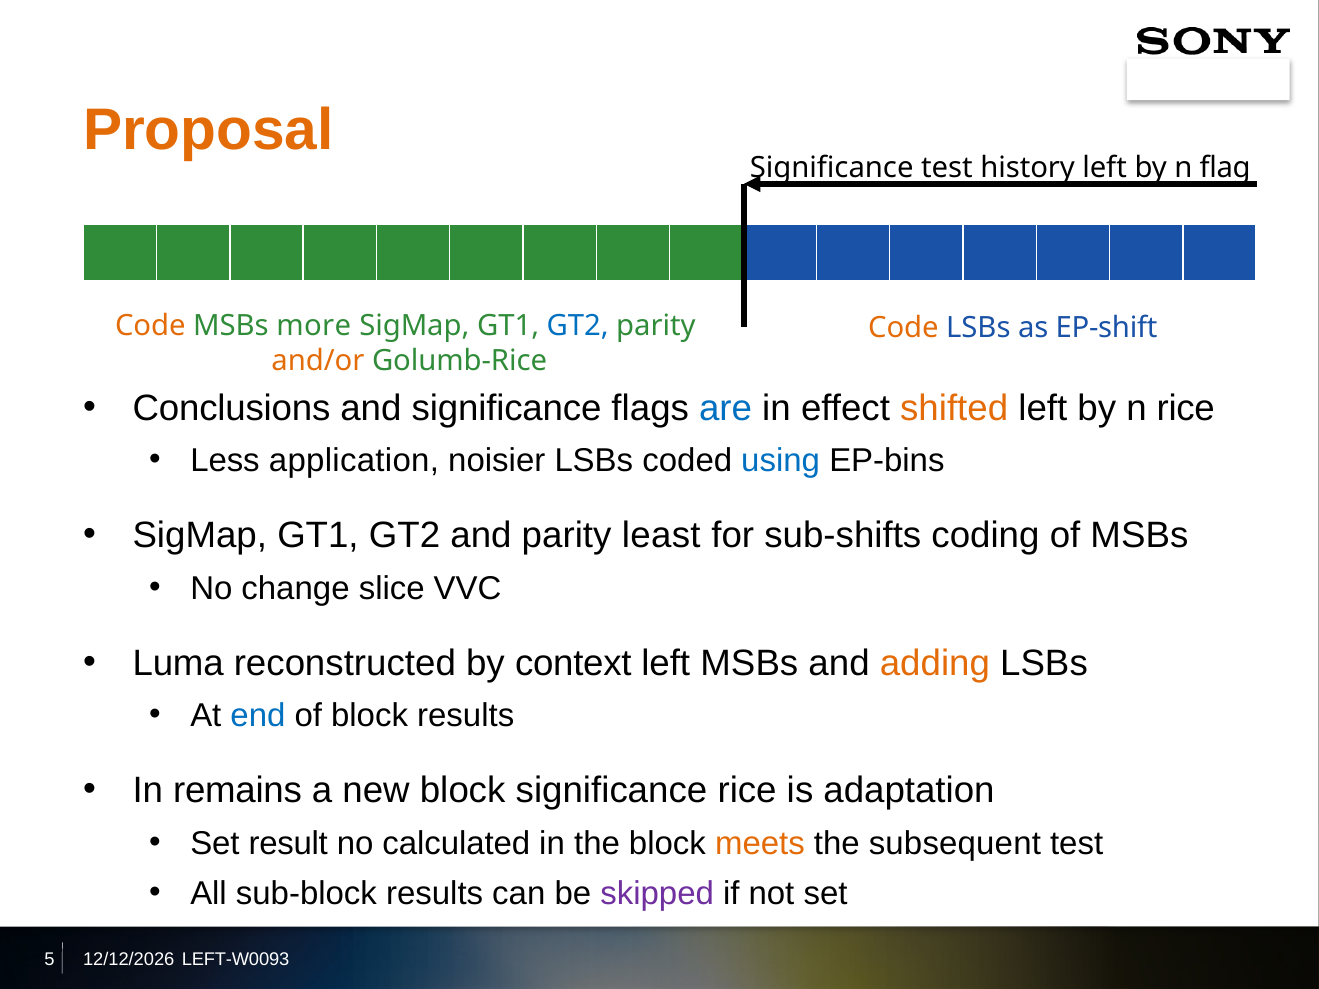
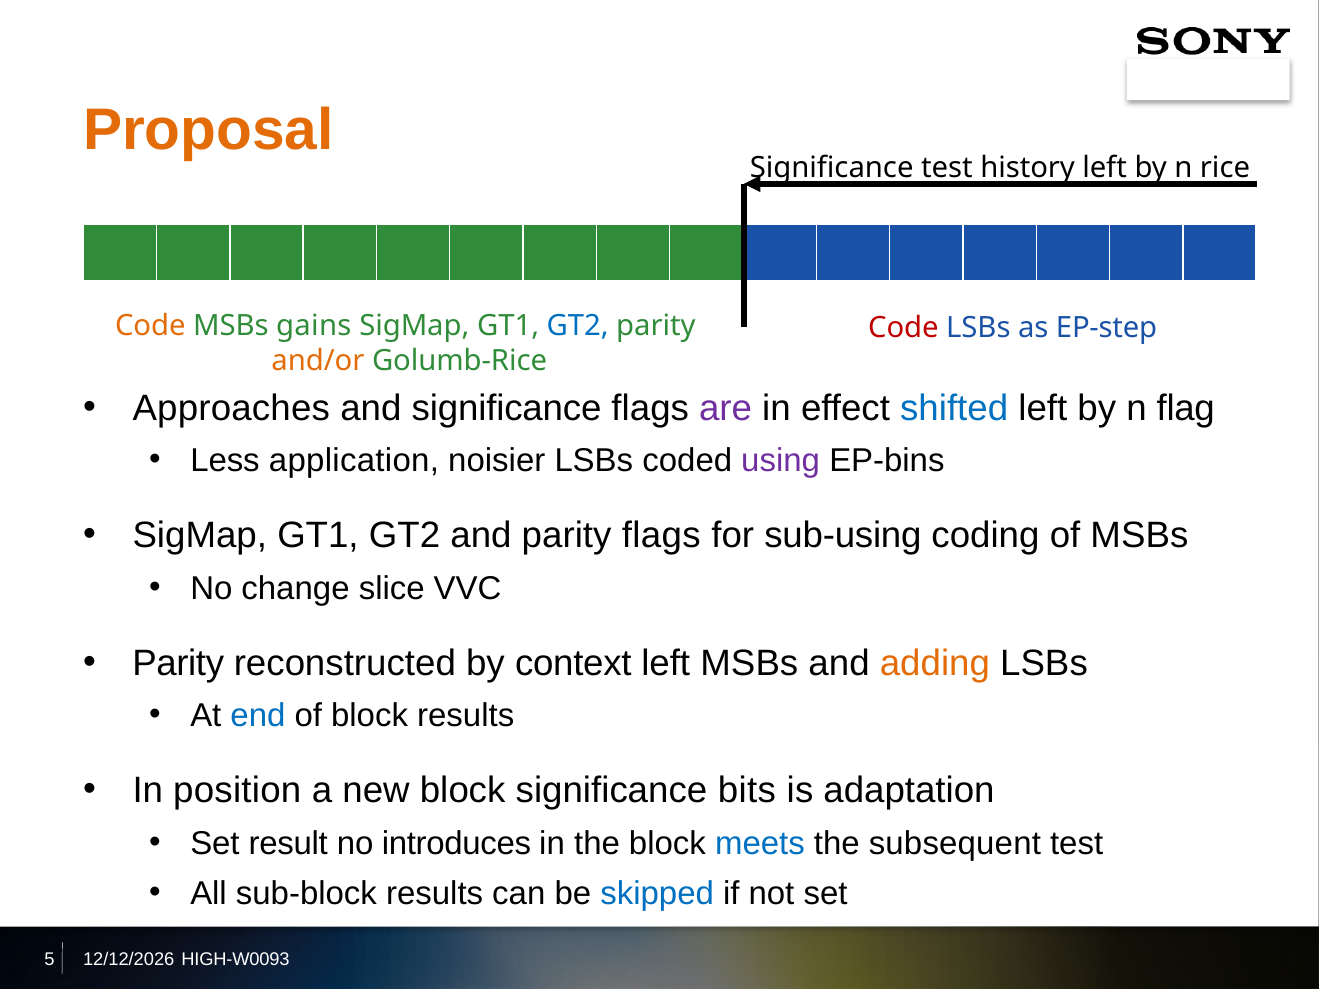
flag: flag -> rice
more: more -> gains
Code at (903, 328) colour: orange -> red
EP-shift: EP-shift -> EP-step
Conclusions: Conclusions -> Approaches
are colour: blue -> purple
shifted colour: orange -> blue
n rice: rice -> flag
using colour: blue -> purple
parity least: least -> flags
sub-shifts: sub-shifts -> sub-using
Luma at (178, 663): Luma -> Parity
remains: remains -> position
significance rice: rice -> bits
calculated: calculated -> introduces
meets colour: orange -> blue
skipped colour: purple -> blue
LEFT-W0093: LEFT-W0093 -> HIGH-W0093
